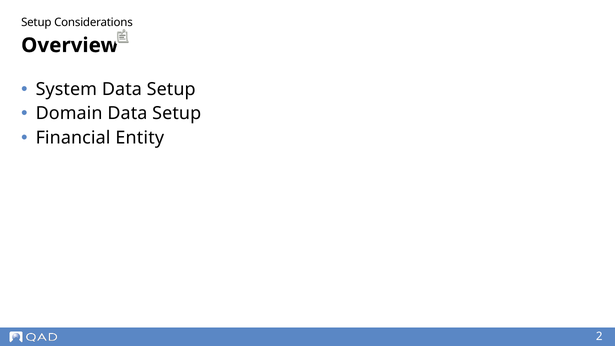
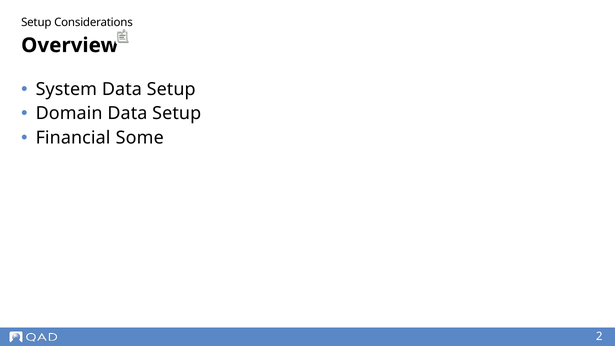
Entity: Entity -> Some
